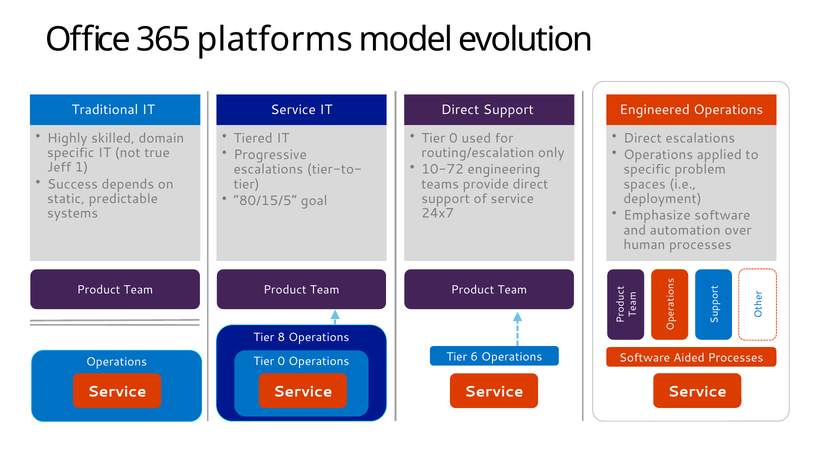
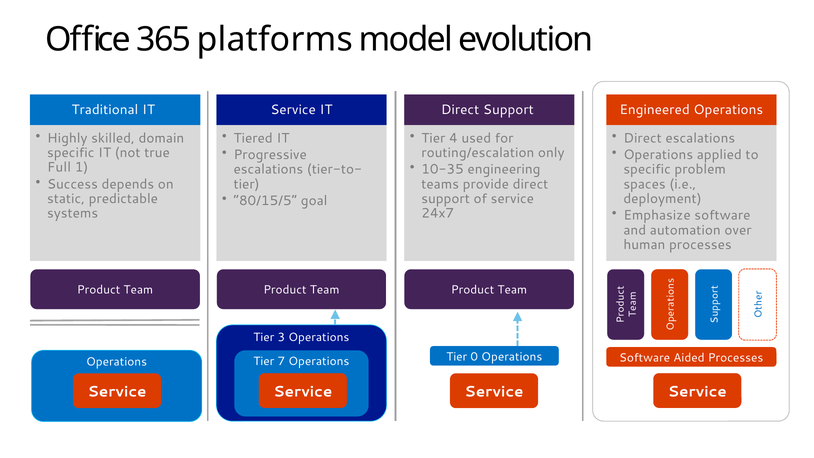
0 at (453, 138): 0 -> 4
Jeff: Jeff -> Full
10-72: 10-72 -> 10-35
8: 8 -> 3
6: 6 -> 0
0 at (281, 361): 0 -> 7
